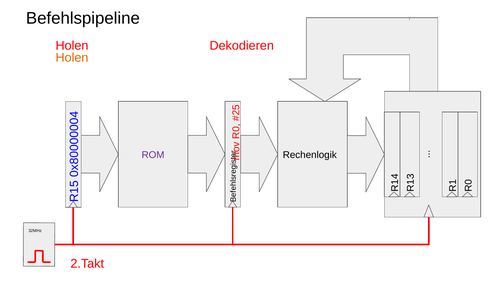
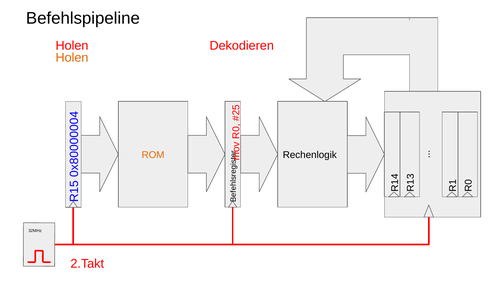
ROM colour: purple -> orange
